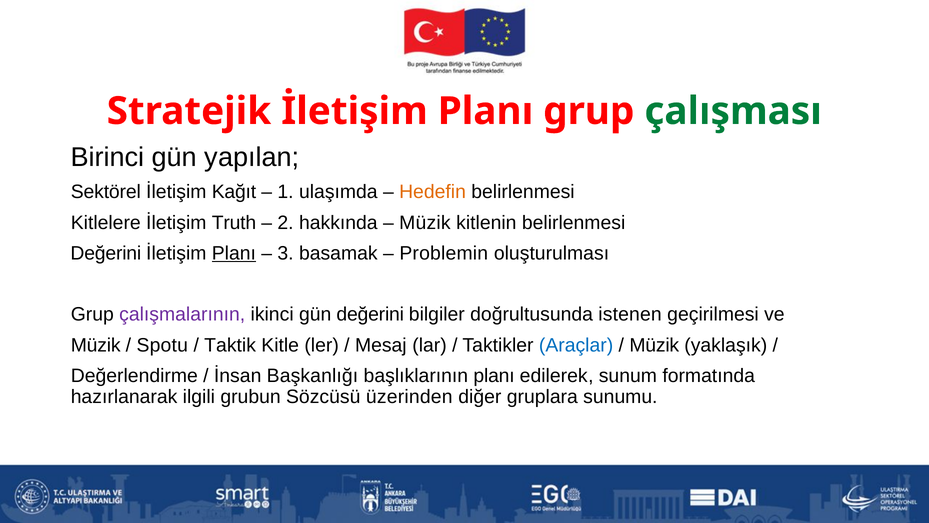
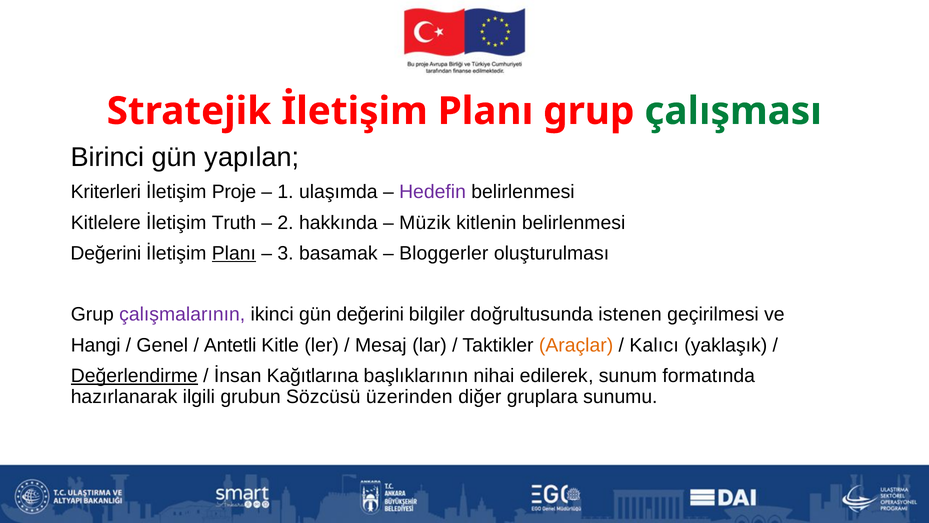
Sektörel: Sektörel -> Kriterleri
Kağıt: Kağıt -> Proje
Hedefin colour: orange -> purple
Problemin: Problemin -> Bloggerler
Müzik at (96, 345): Müzik -> Hangi
Spotu: Spotu -> Genel
Taktik: Taktik -> Antetli
Araçlar colour: blue -> orange
Müzik at (654, 345): Müzik -> Kalıcı
Değerlendirme underline: none -> present
Başkanlığı: Başkanlığı -> Kağıtlarına
başlıklarının planı: planı -> nihai
